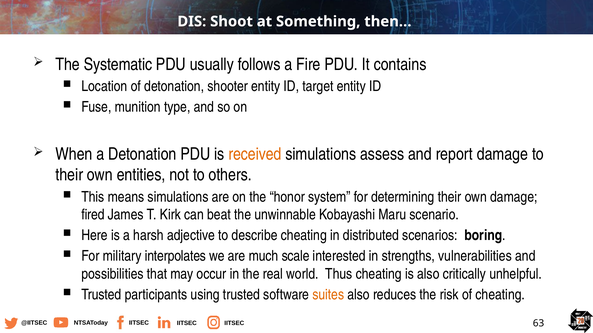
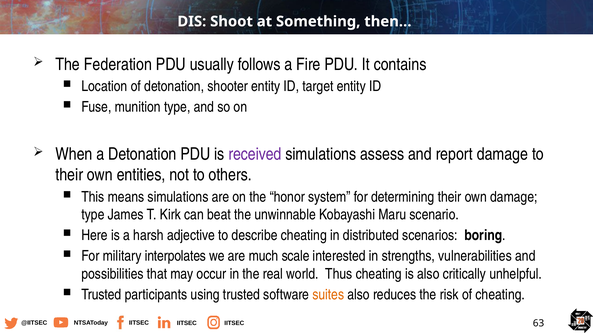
Systematic: Systematic -> Federation
received colour: orange -> purple
fired at (93, 215): fired -> type
